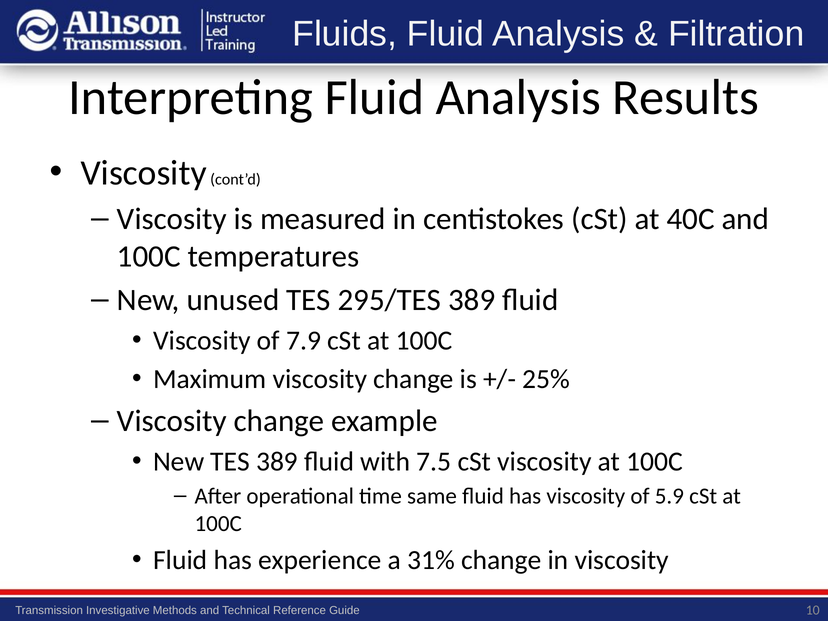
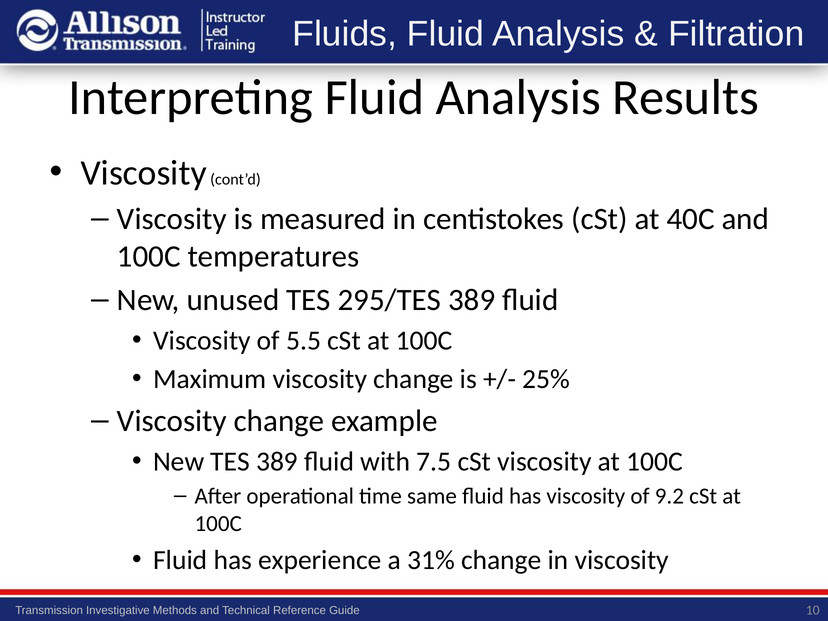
7.9: 7.9 -> 5.5
5.9: 5.9 -> 9.2
